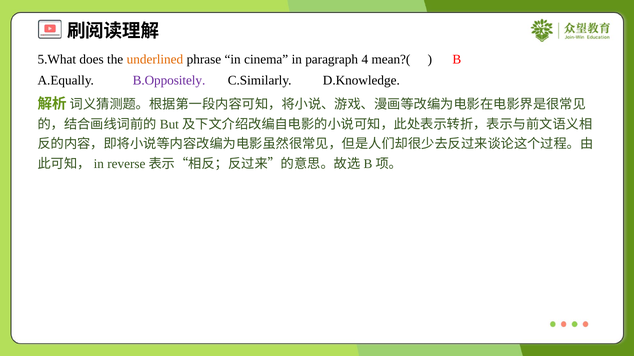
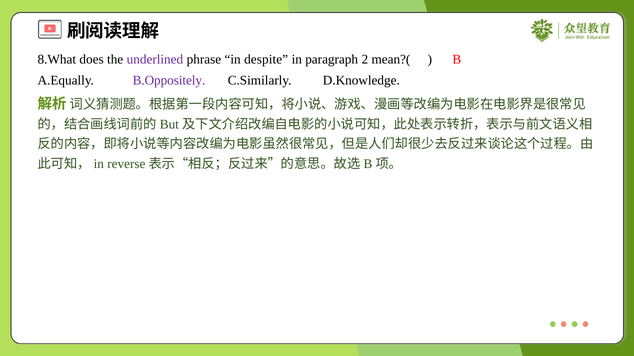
5.What: 5.What -> 8.What
underlined colour: orange -> purple
cinema: cinema -> despite
4: 4 -> 2
